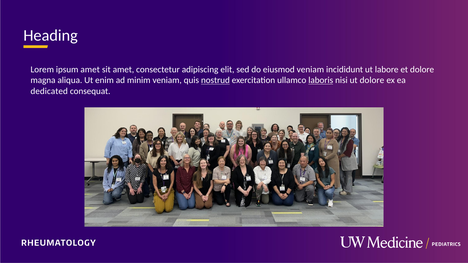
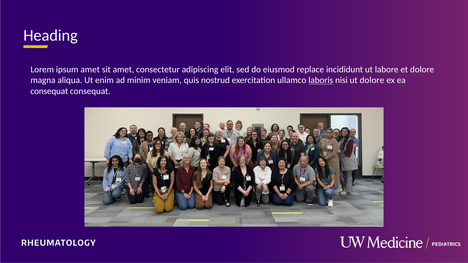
eiusmod veniam: veniam -> replace
nostrud underline: present -> none
dedicated at (49, 91): dedicated -> consequat
